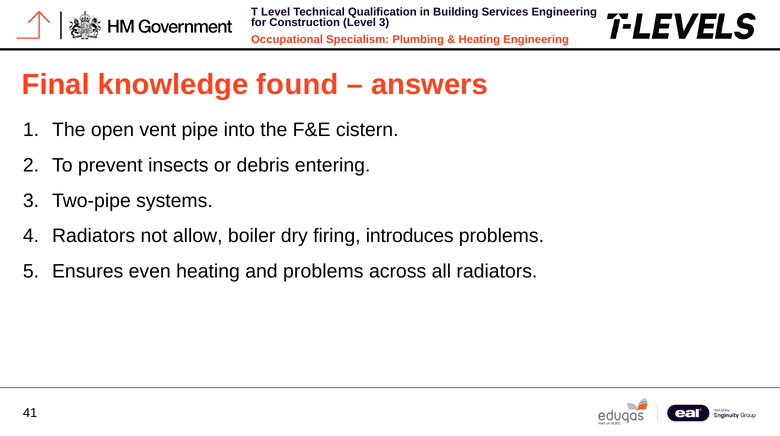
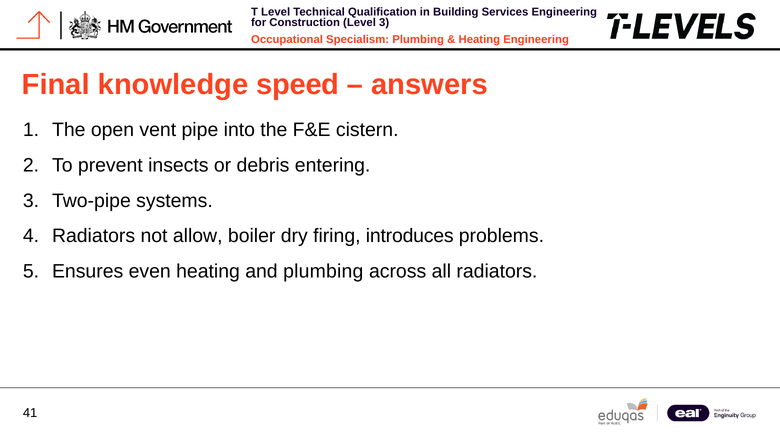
found: found -> speed
and problems: problems -> plumbing
